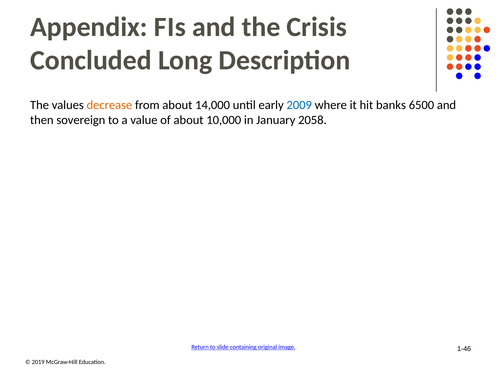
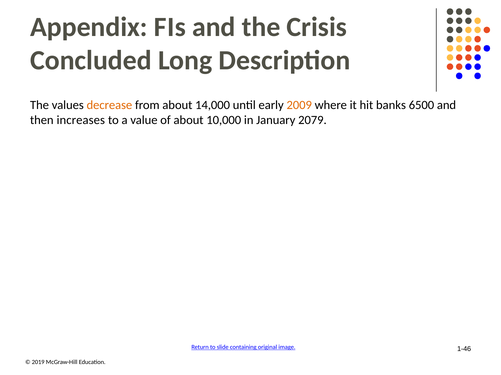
2009 colour: blue -> orange
sovereign: sovereign -> increases
2058: 2058 -> 2079
